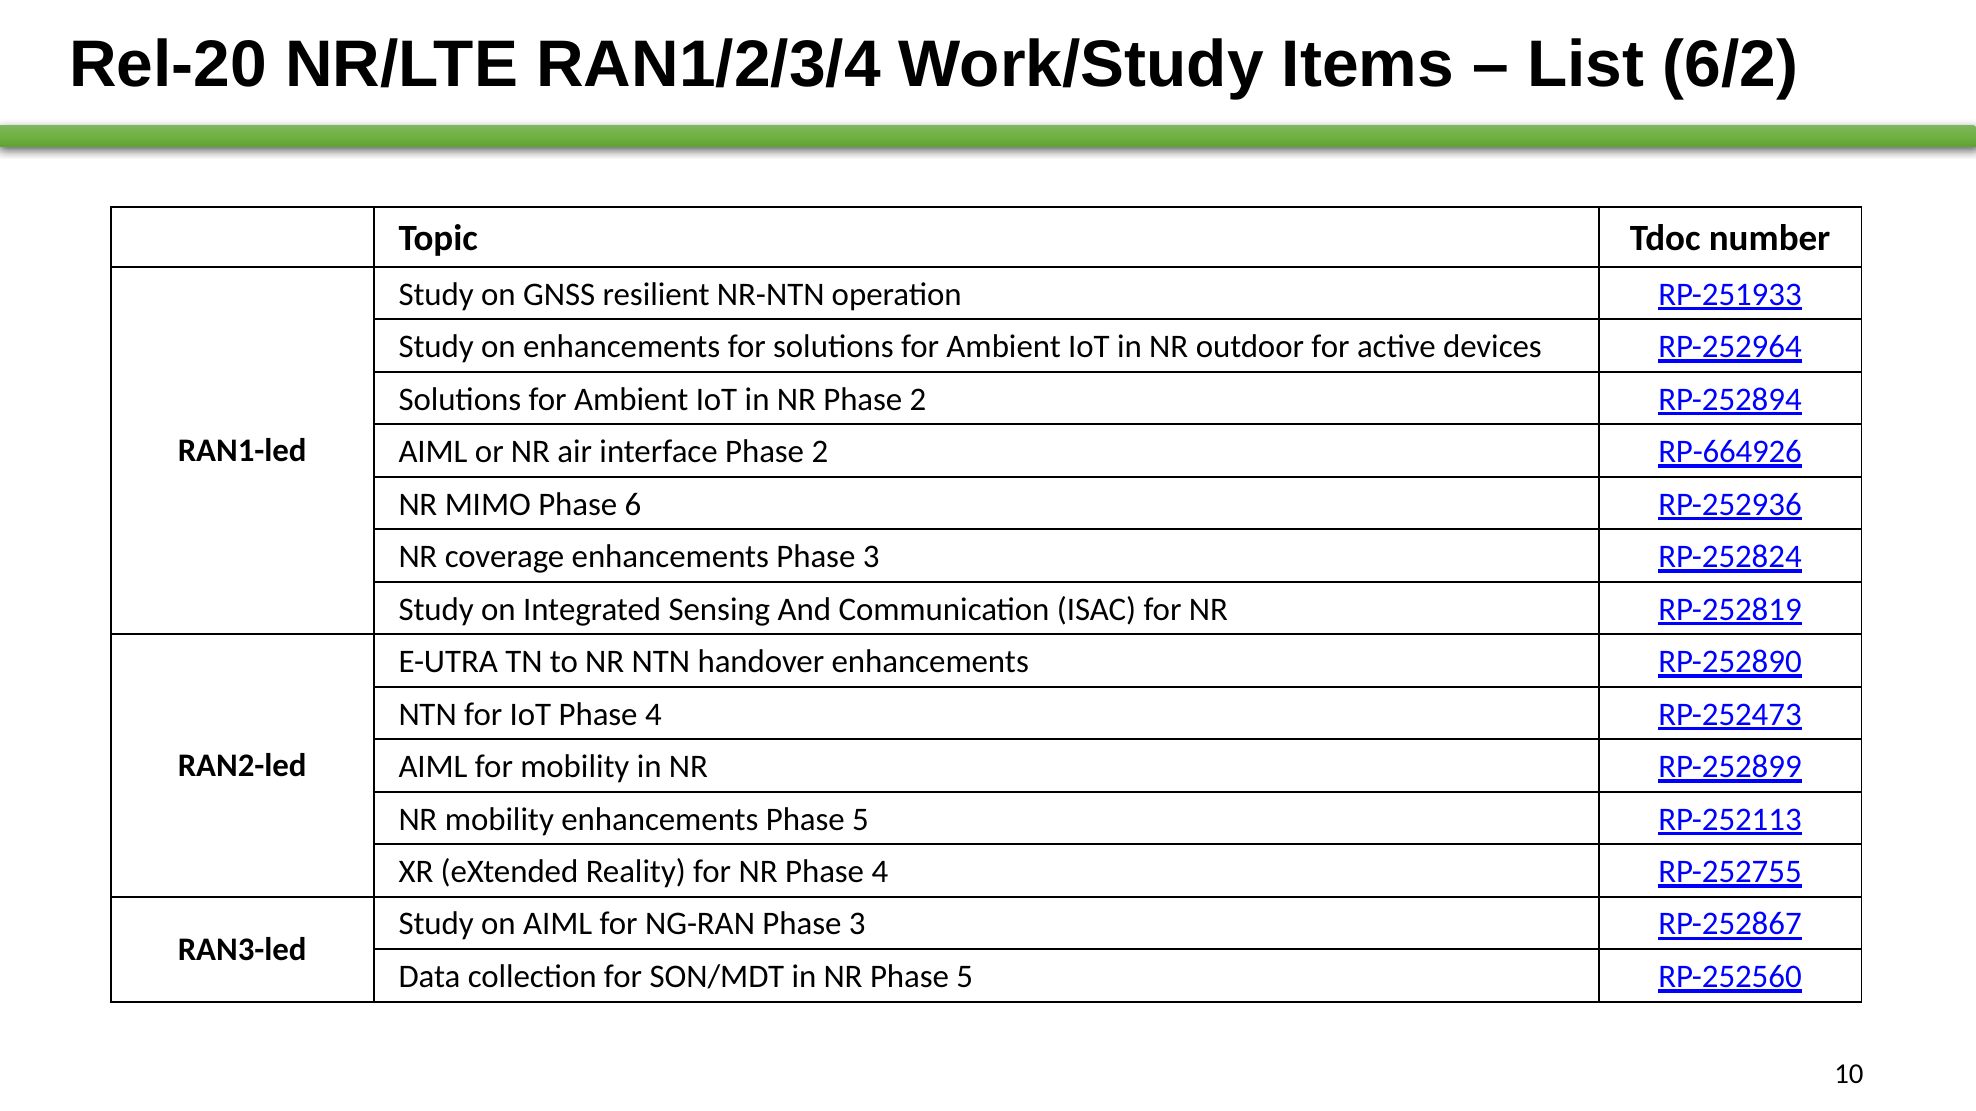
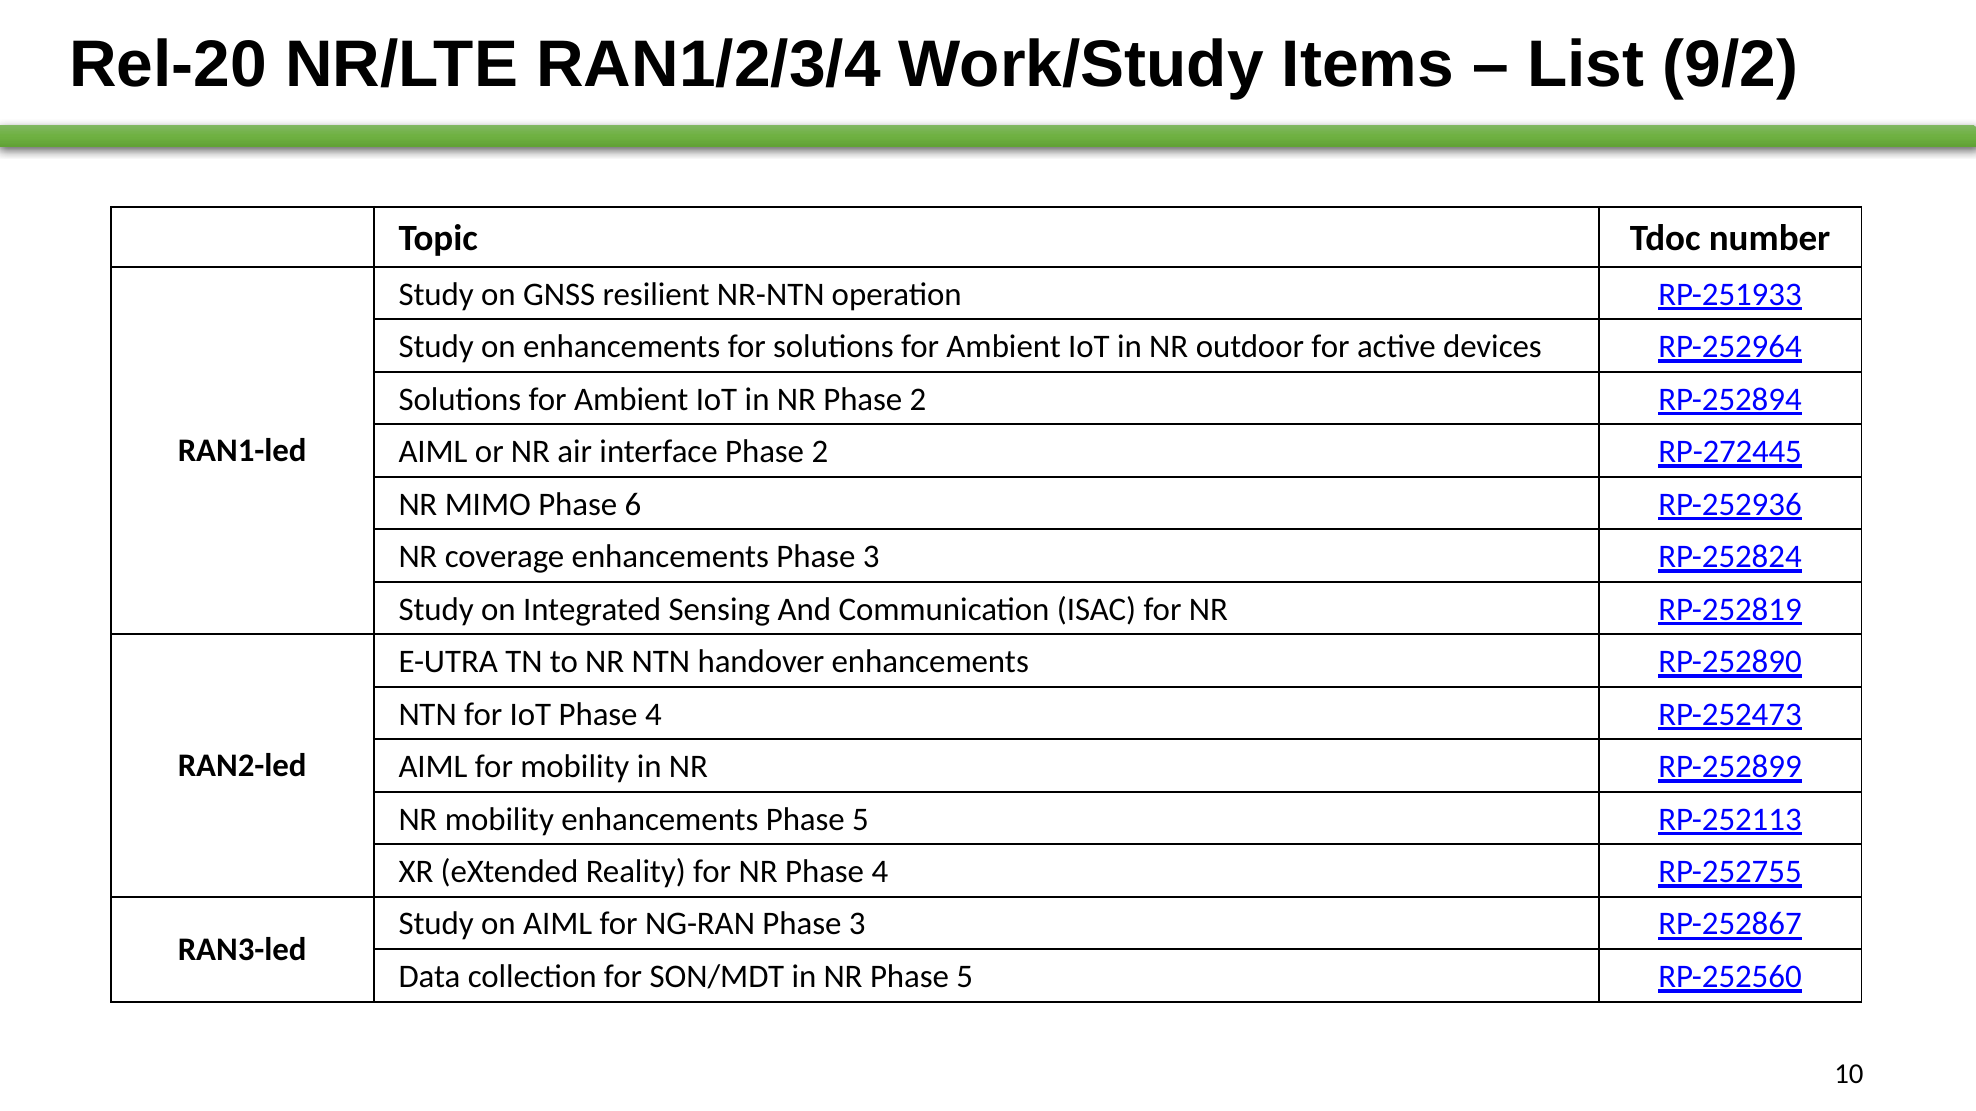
6/2: 6/2 -> 9/2
RP-664926: RP-664926 -> RP-272445
